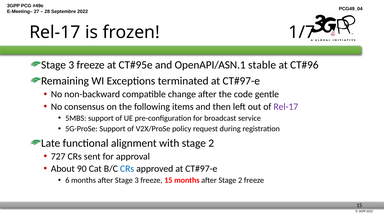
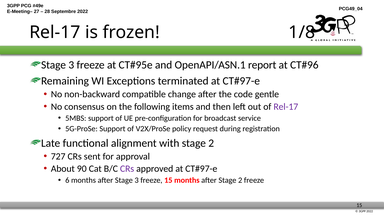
1/7: 1/7 -> 1/8
stable: stable -> report
CRs at (127, 169) colour: blue -> purple
